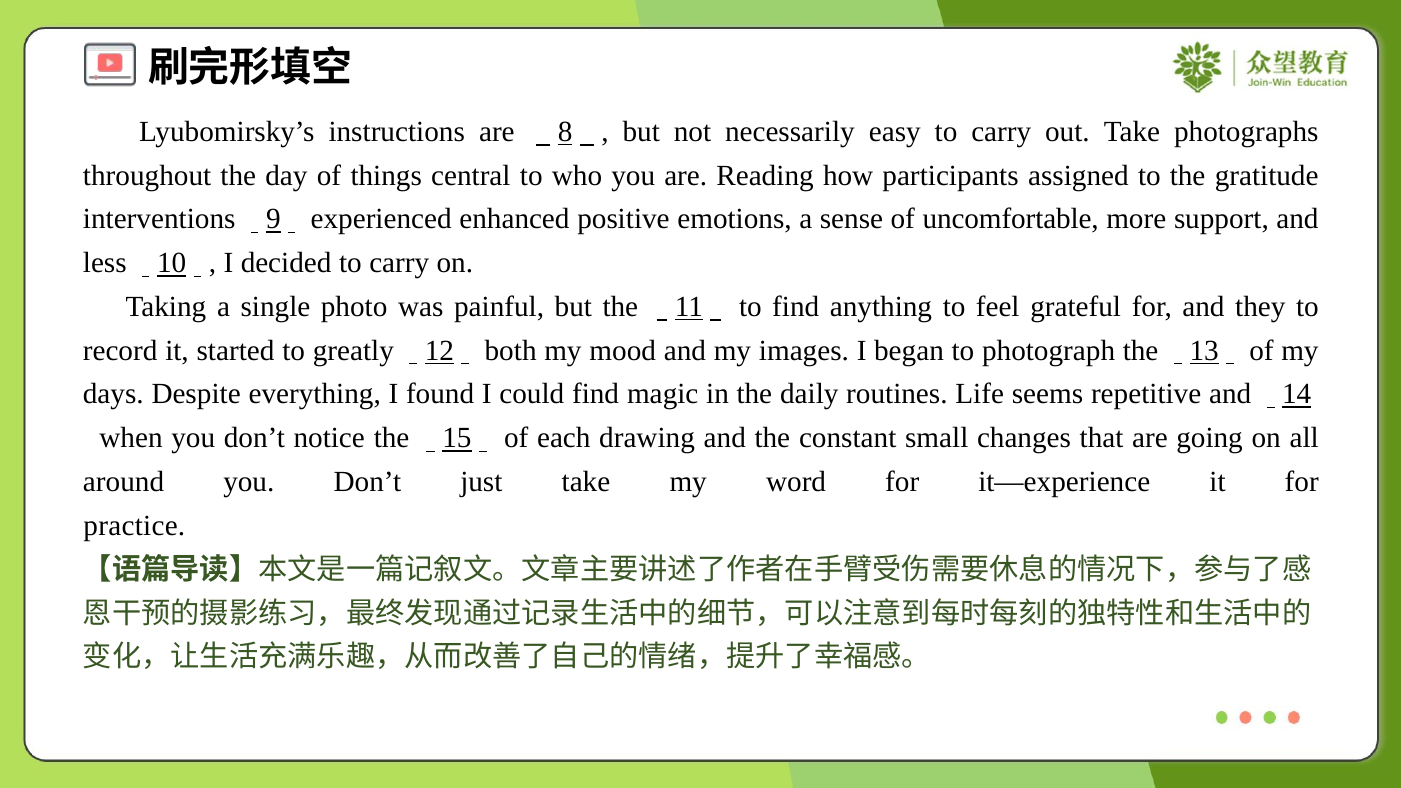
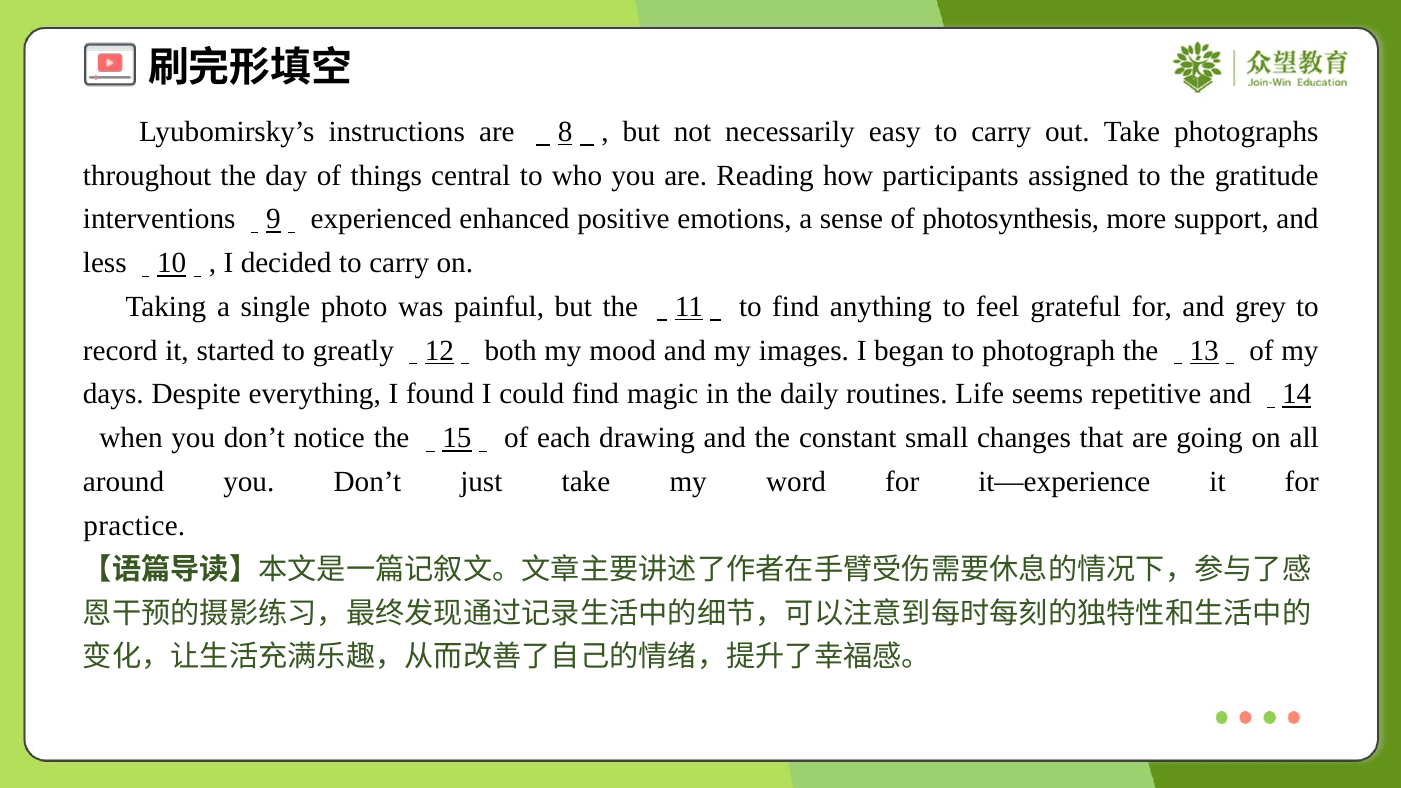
uncomfortable: uncomfortable -> photosynthesis
they: they -> grey
